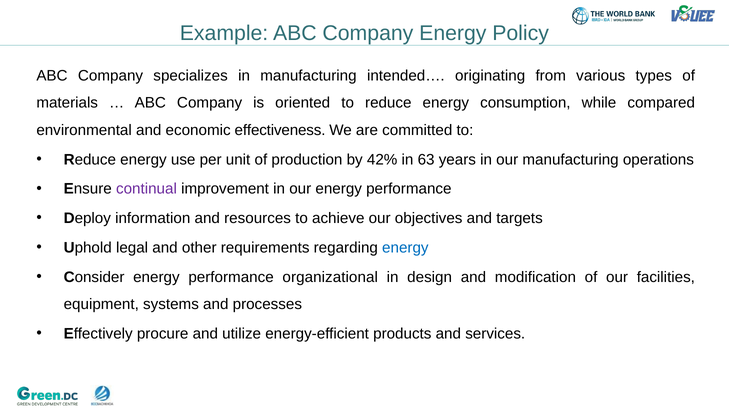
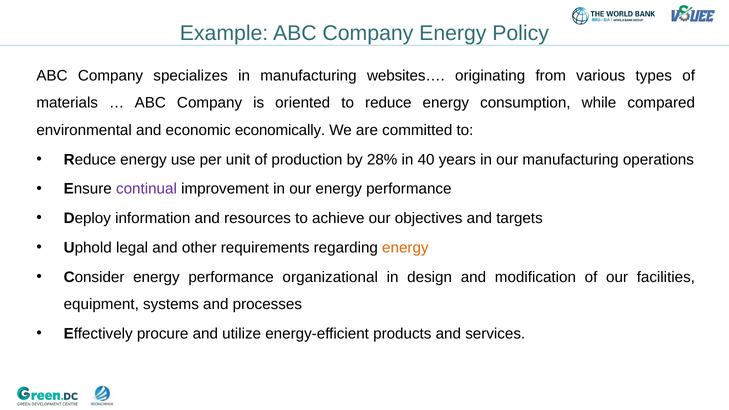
intended…: intended… -> websites…
effectiveness: effectiveness -> economically
42%: 42% -> 28%
63: 63 -> 40
energy at (405, 248) colour: blue -> orange
